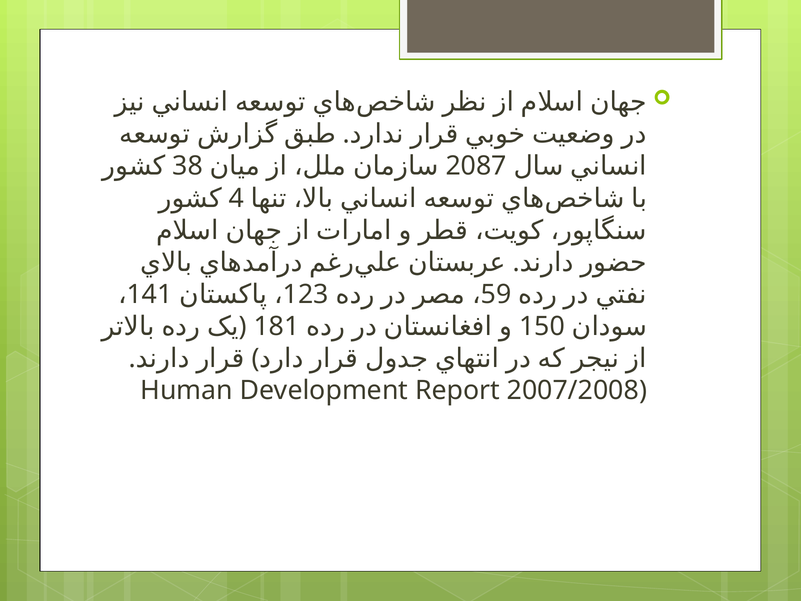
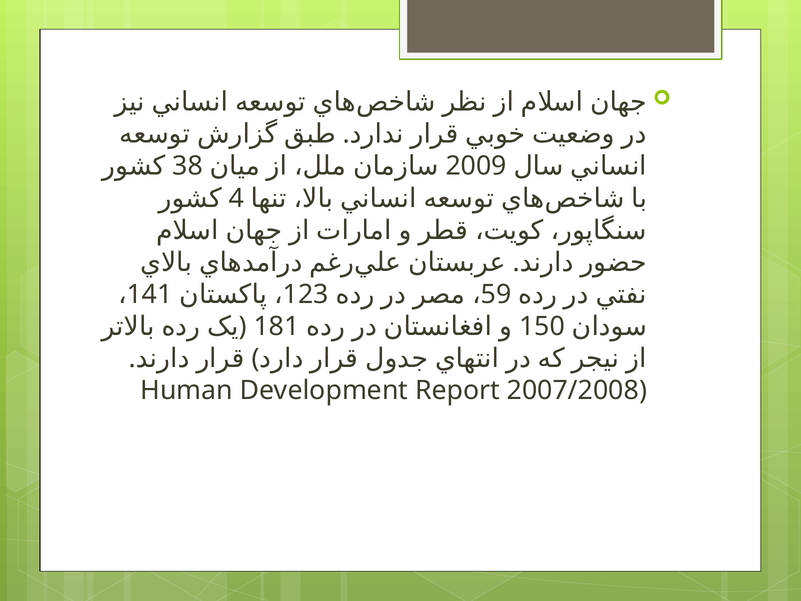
2087: 2087 -> 2009
